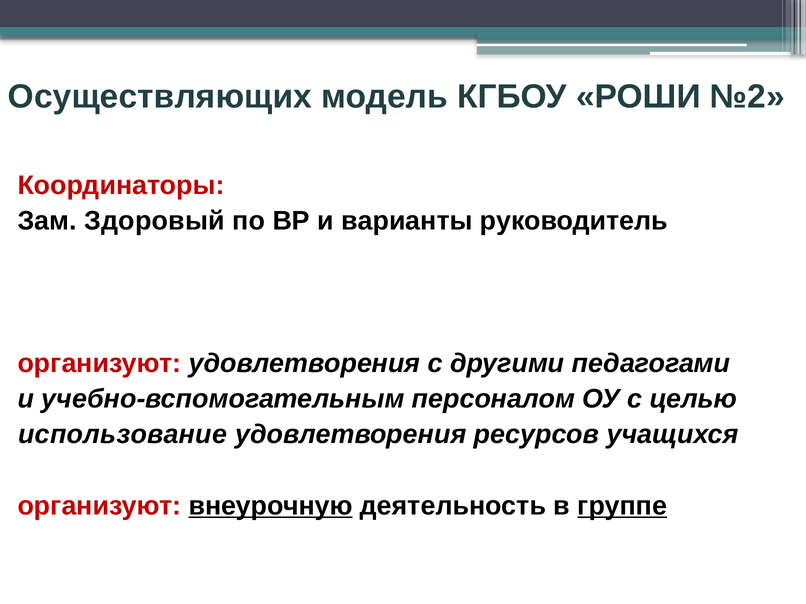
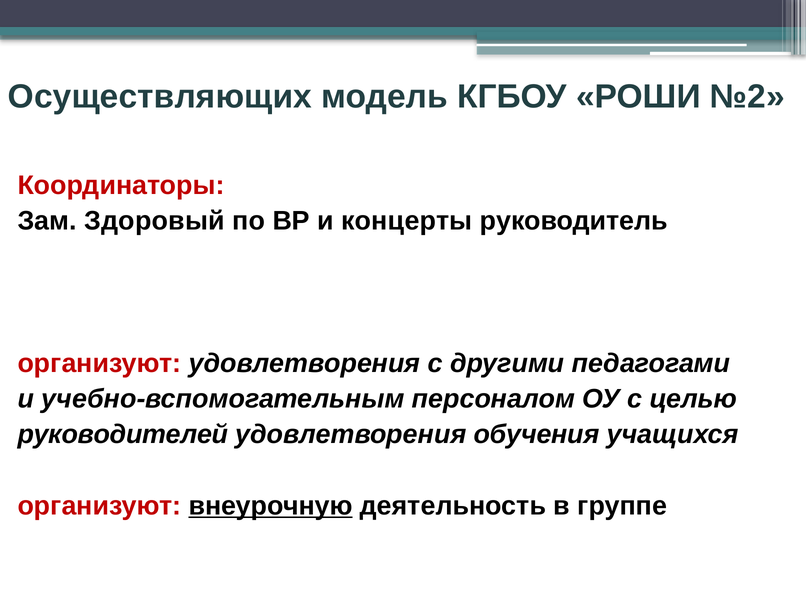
варианты: варианты -> концерты
использование: использование -> руководителей
ресурсов: ресурсов -> обучения
группе underline: present -> none
